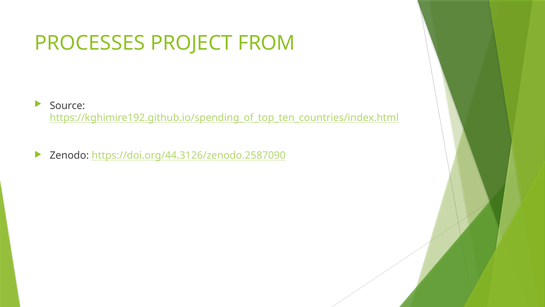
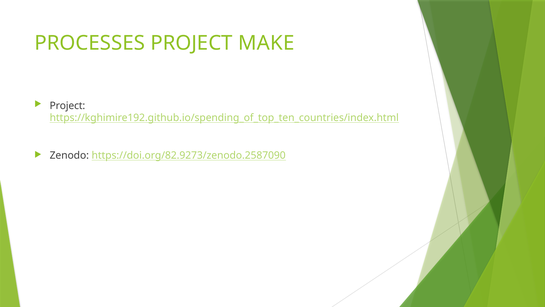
FROM: FROM -> MAKE
Source at (67, 105): Source -> Project
https://doi.org/44.3126/zenodo.2587090: https://doi.org/44.3126/zenodo.2587090 -> https://doi.org/82.9273/zenodo.2587090
